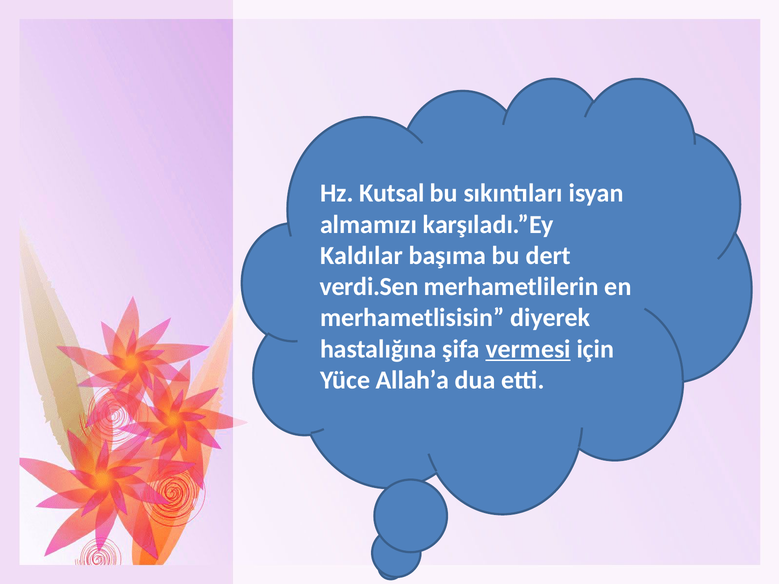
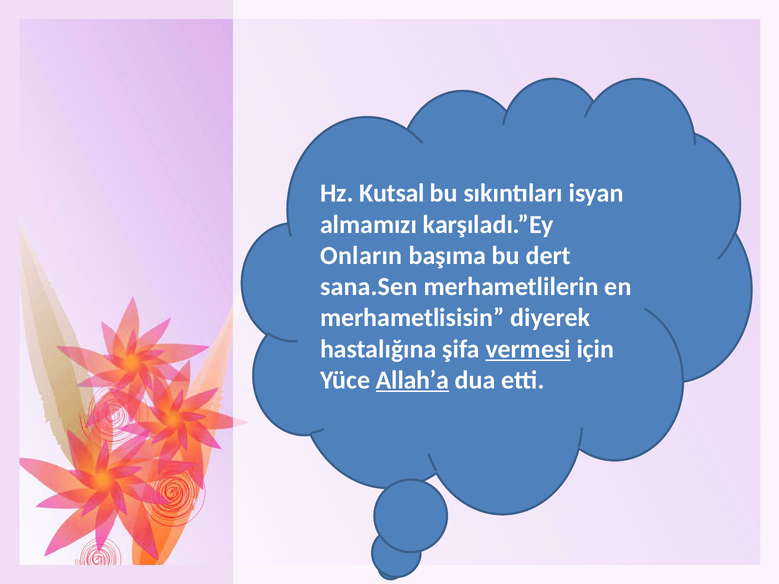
Kaldılar: Kaldılar -> Onların
verdi.Sen: verdi.Sen -> sana.Sen
Allah’a underline: none -> present
